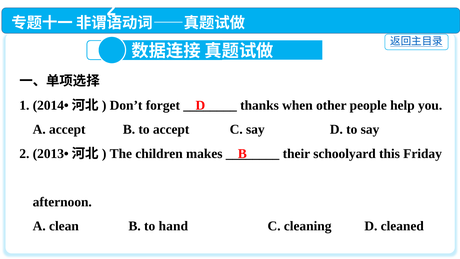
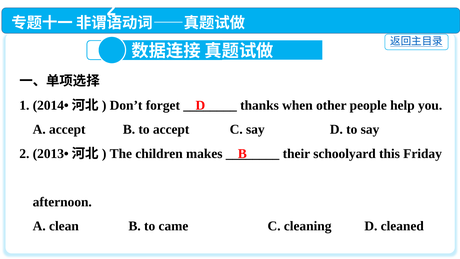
hand: hand -> came
